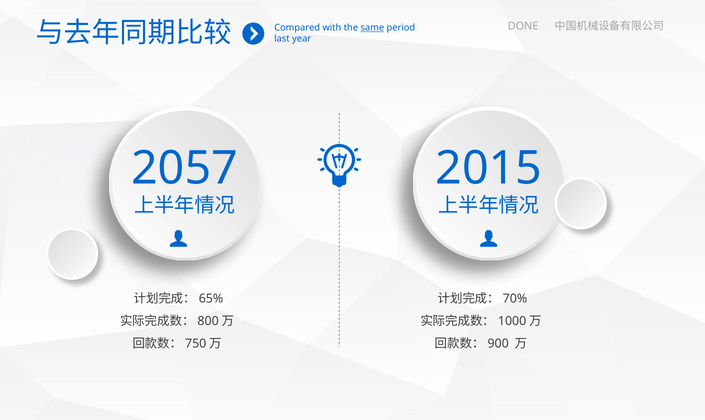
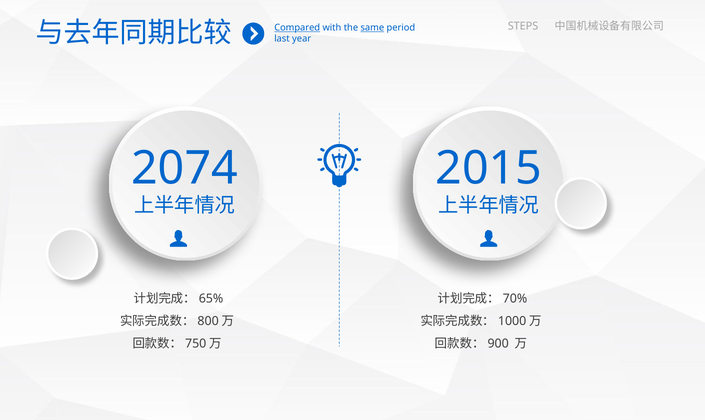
DONE: DONE -> STEPS
Compared underline: none -> present
2057: 2057 -> 2074
